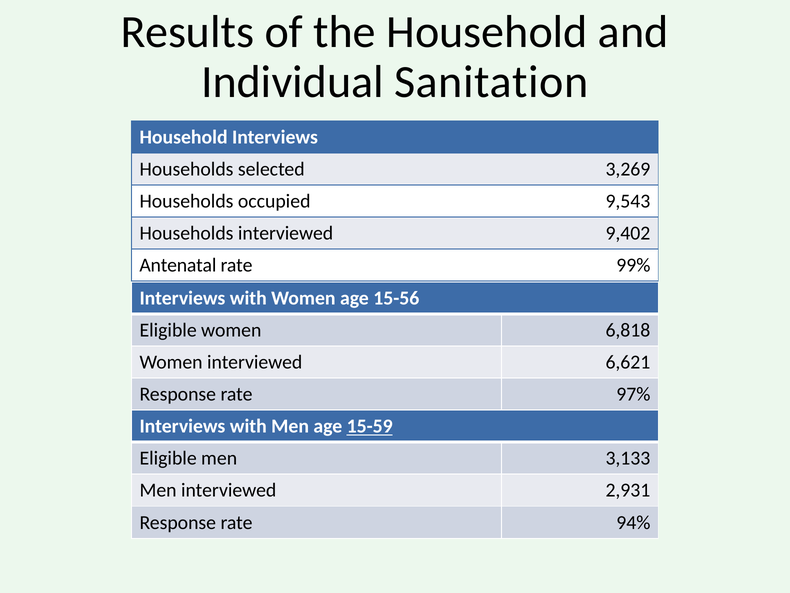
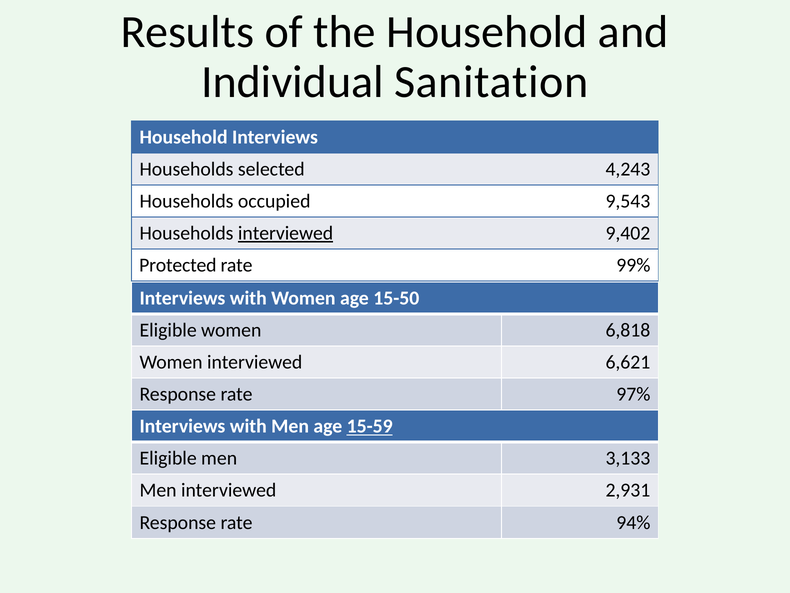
3,269: 3,269 -> 4,243
interviewed at (286, 233) underline: none -> present
Antenatal: Antenatal -> Protected
15-56: 15-56 -> 15-50
